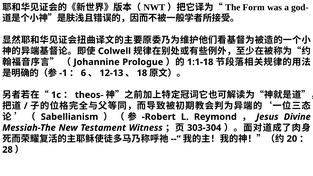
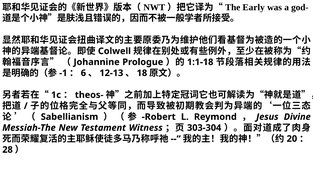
Form: Form -> Early
